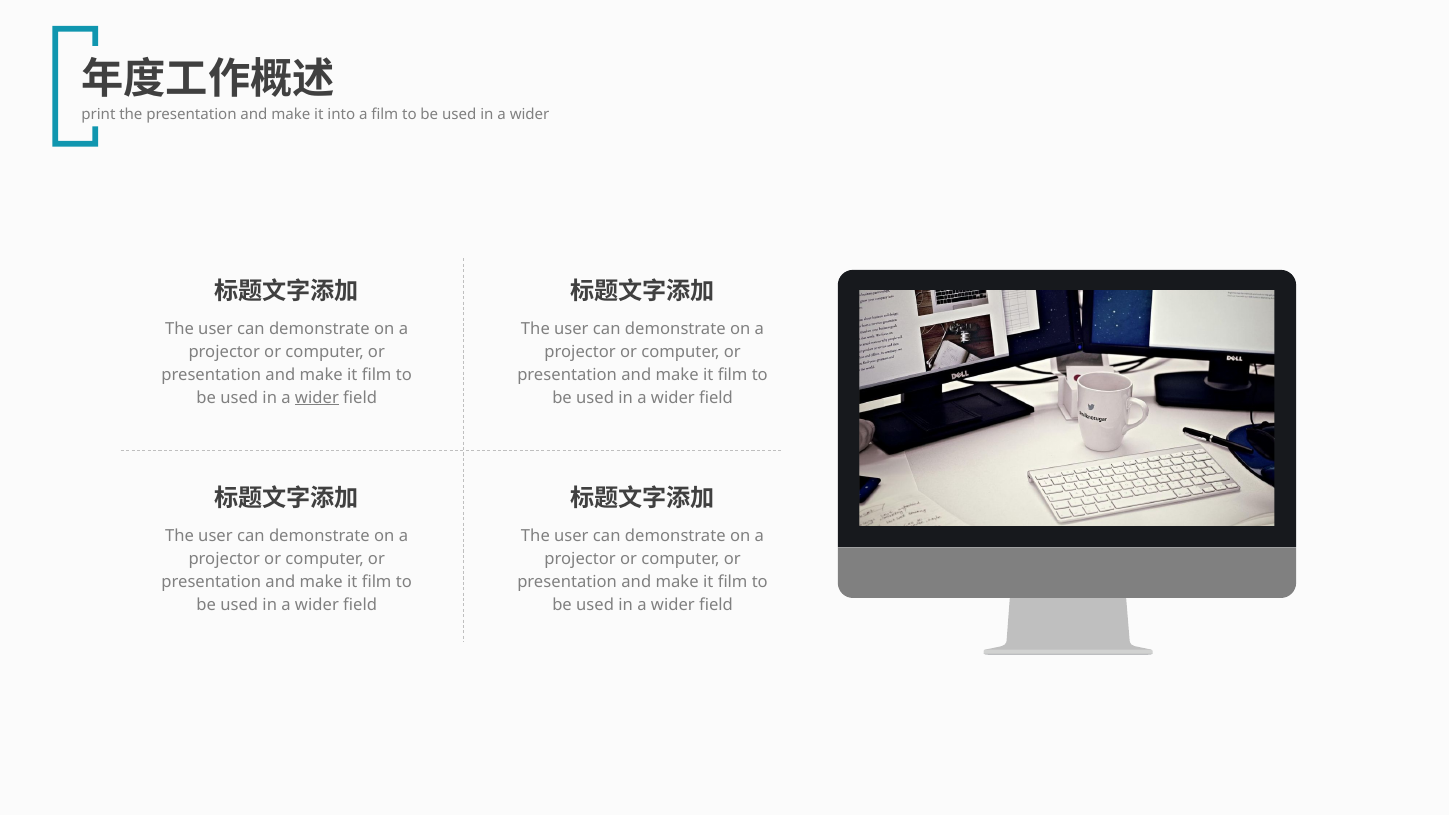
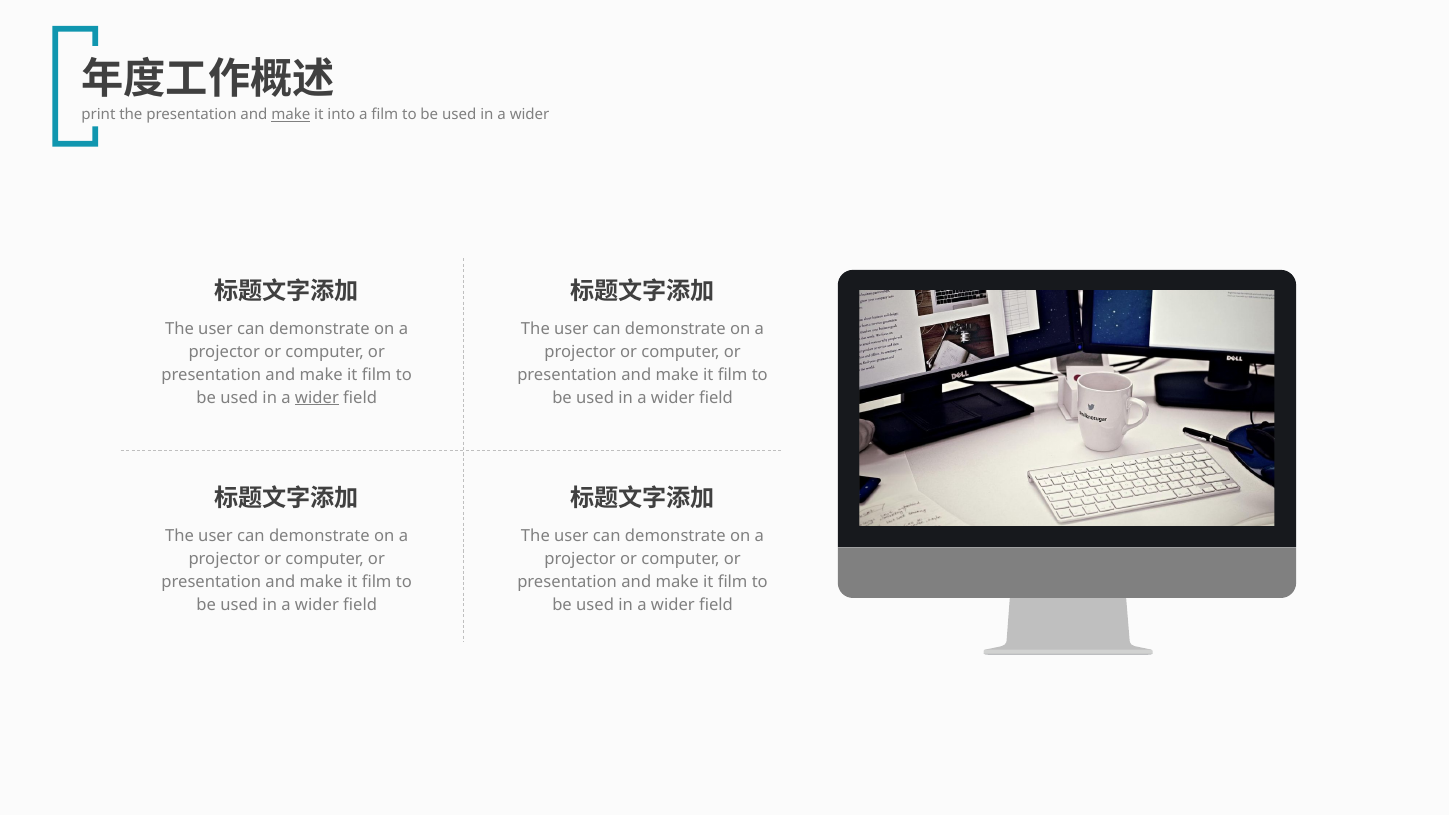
make at (291, 115) underline: none -> present
